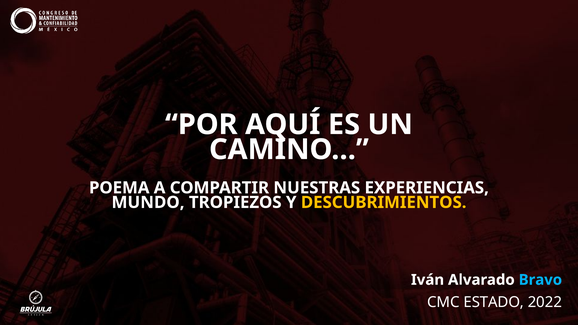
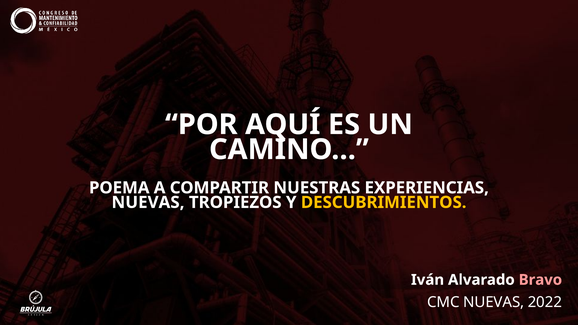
MUNDO at (148, 202): MUNDO -> NUEVAS
Bravo colour: light blue -> pink
CMC ESTADO: ESTADO -> NUEVAS
